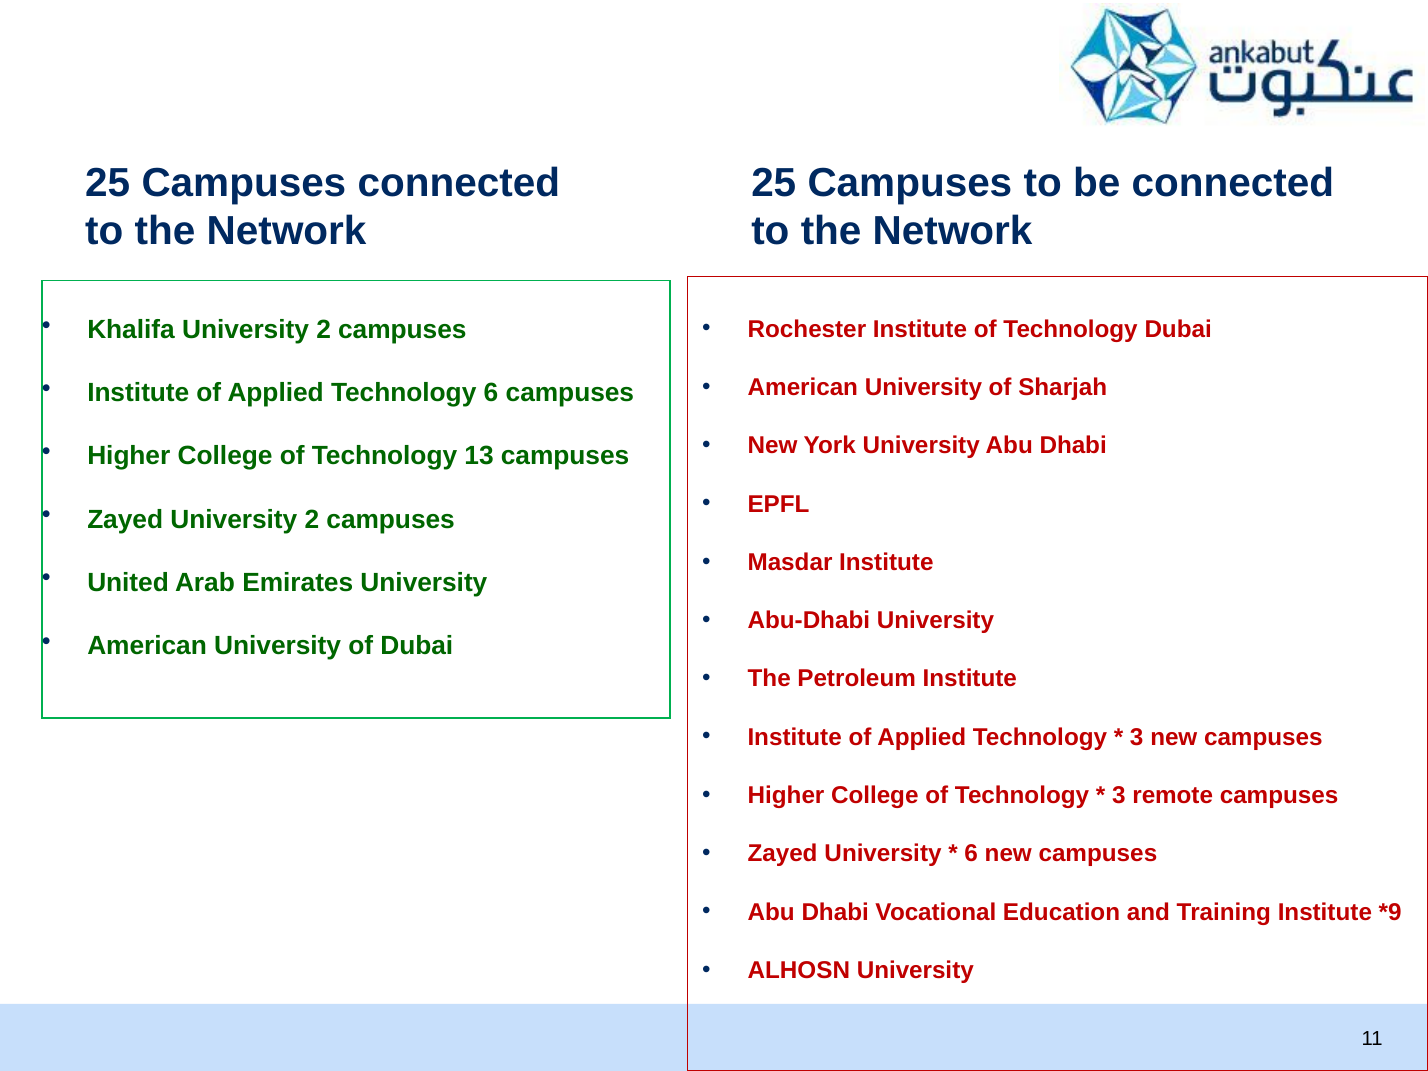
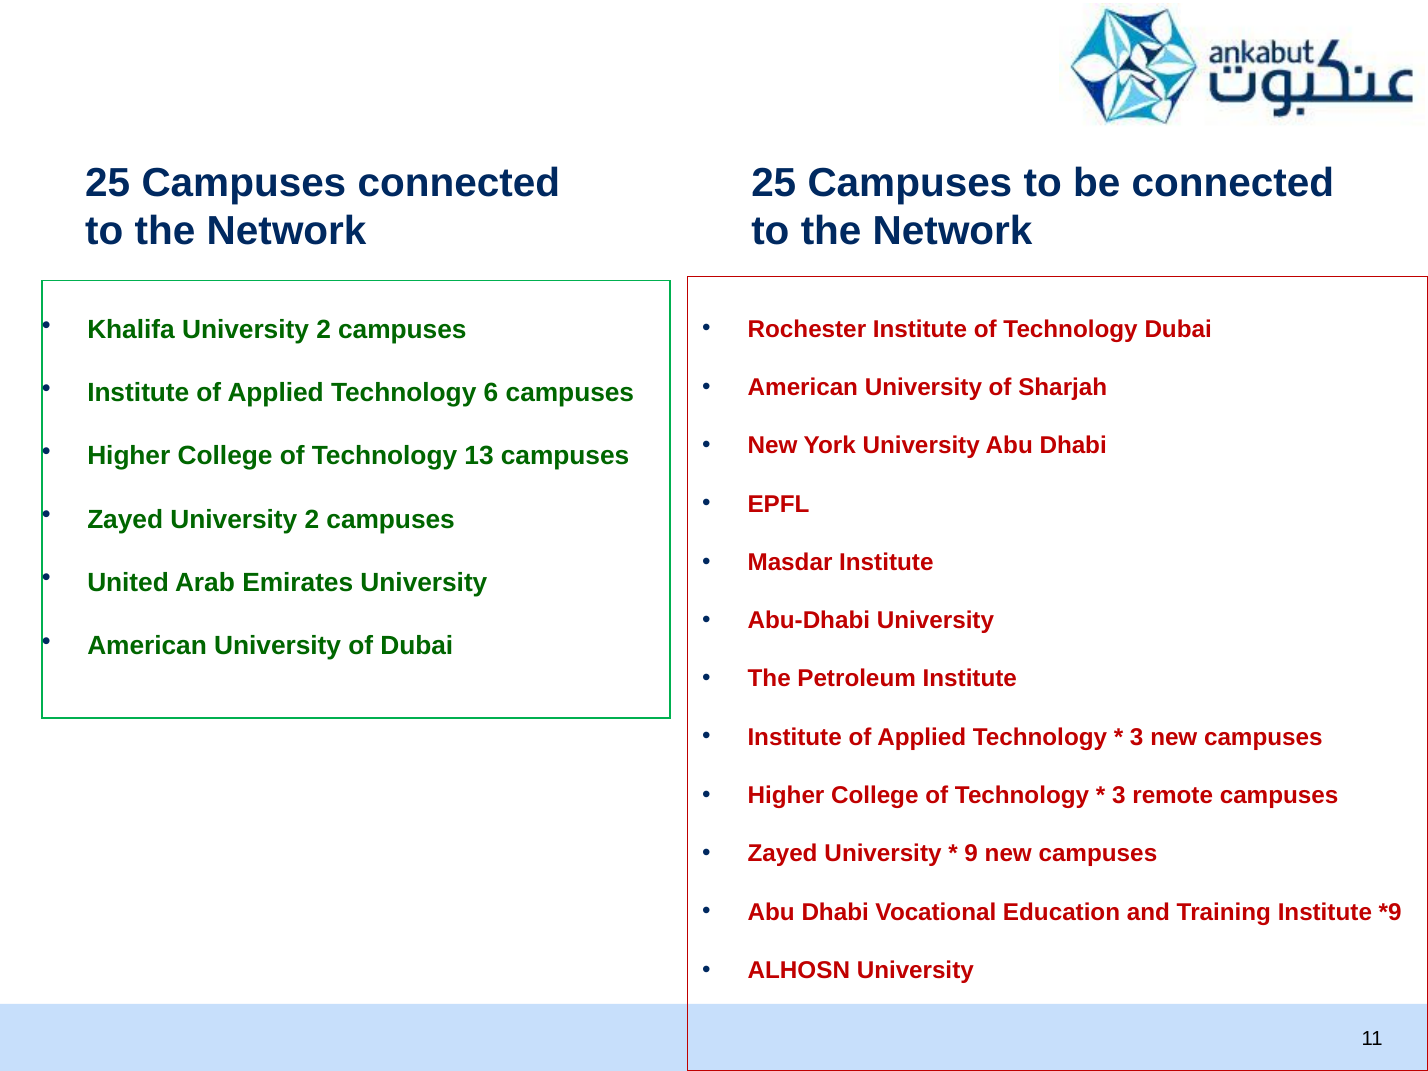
6 at (971, 854): 6 -> 9
